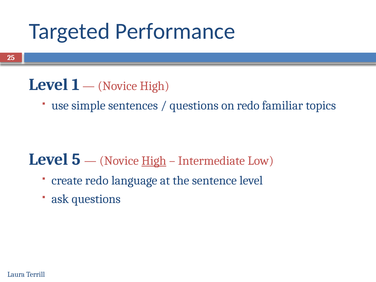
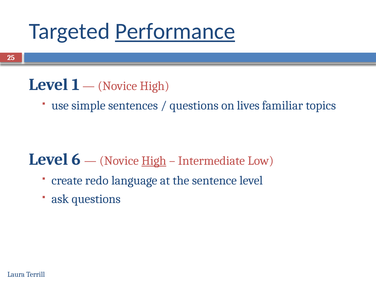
Performance underline: none -> present
on redo: redo -> lives
5: 5 -> 6
